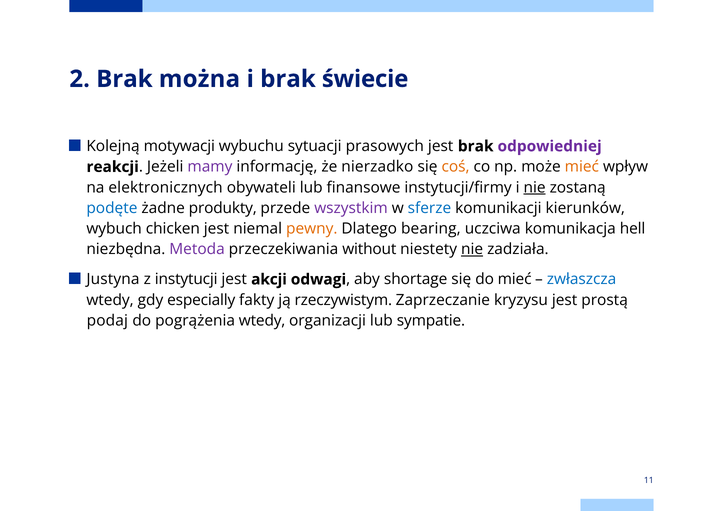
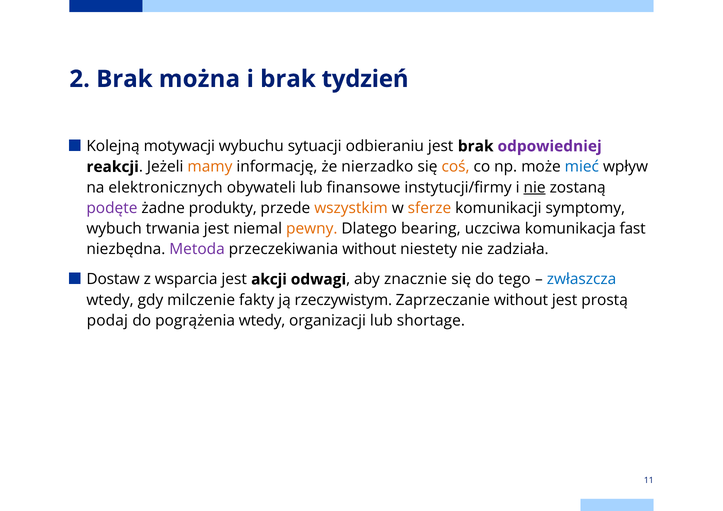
świecie: świecie -> tydzień
prasowych: prasowych -> odbieraniu
mamy colour: purple -> orange
mieć at (582, 167) colour: orange -> blue
podęte colour: blue -> purple
wszystkim colour: purple -> orange
sferze colour: blue -> orange
kierunków: kierunków -> symptomy
chicken: chicken -> trwania
hell: hell -> fast
nie at (472, 249) underline: present -> none
Justyna: Justyna -> Dostaw
instytucji: instytucji -> wsparcia
shortage: shortage -> znacznie
do mieć: mieć -> tego
especially: especially -> milczenie
Zaprzeczanie kryzysu: kryzysu -> without
sympatie: sympatie -> shortage
